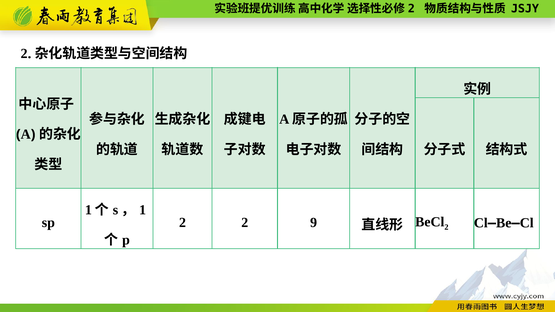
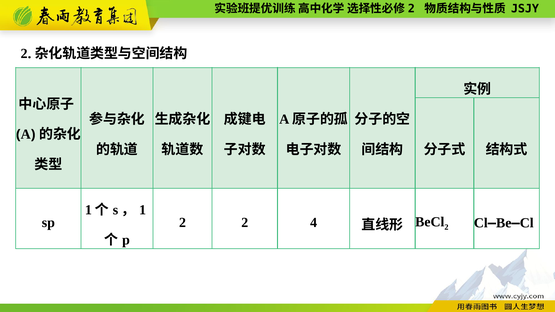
9: 9 -> 4
